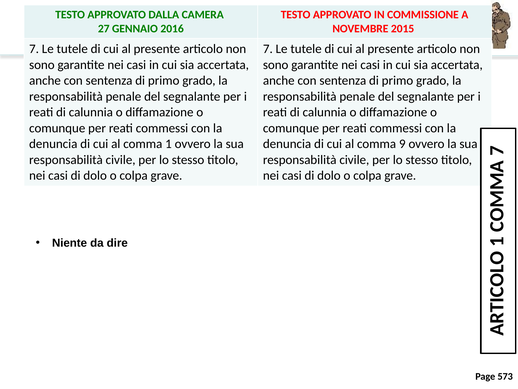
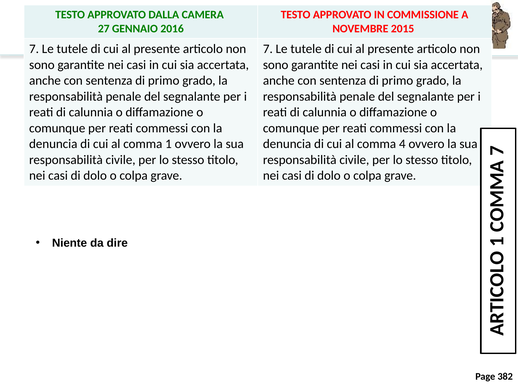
9: 9 -> 4
573: 573 -> 382
